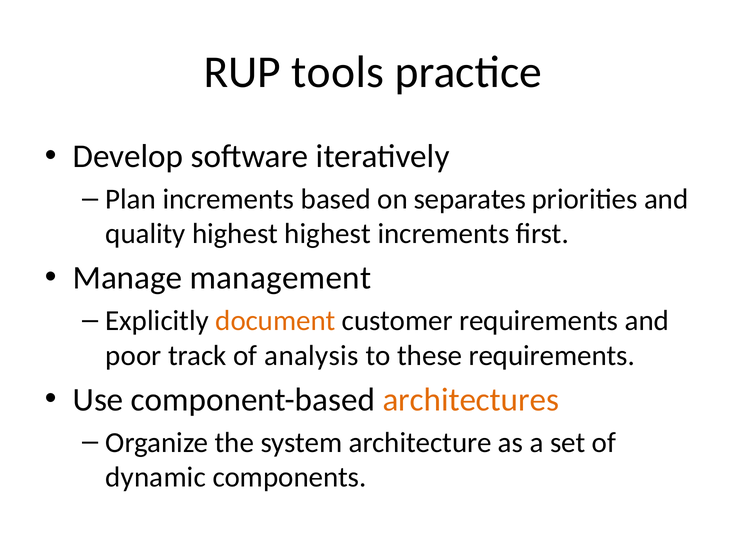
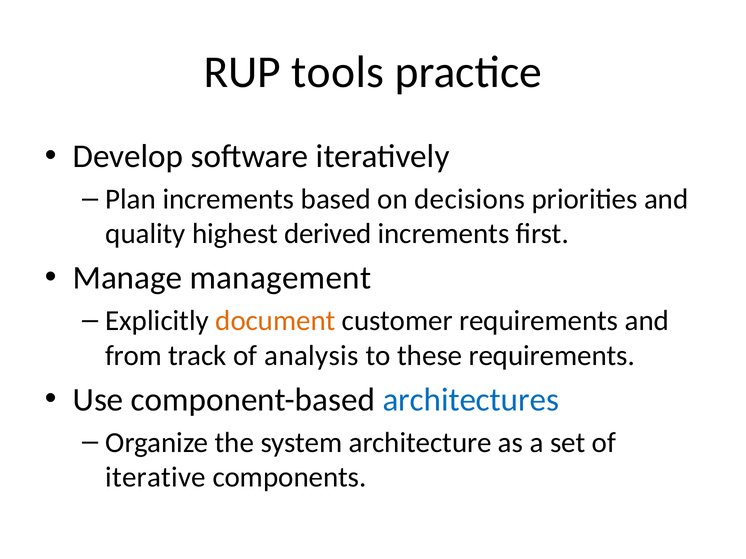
separates: separates -> decisions
highest highest: highest -> derived
poor: poor -> from
architectures colour: orange -> blue
dynamic: dynamic -> iterative
